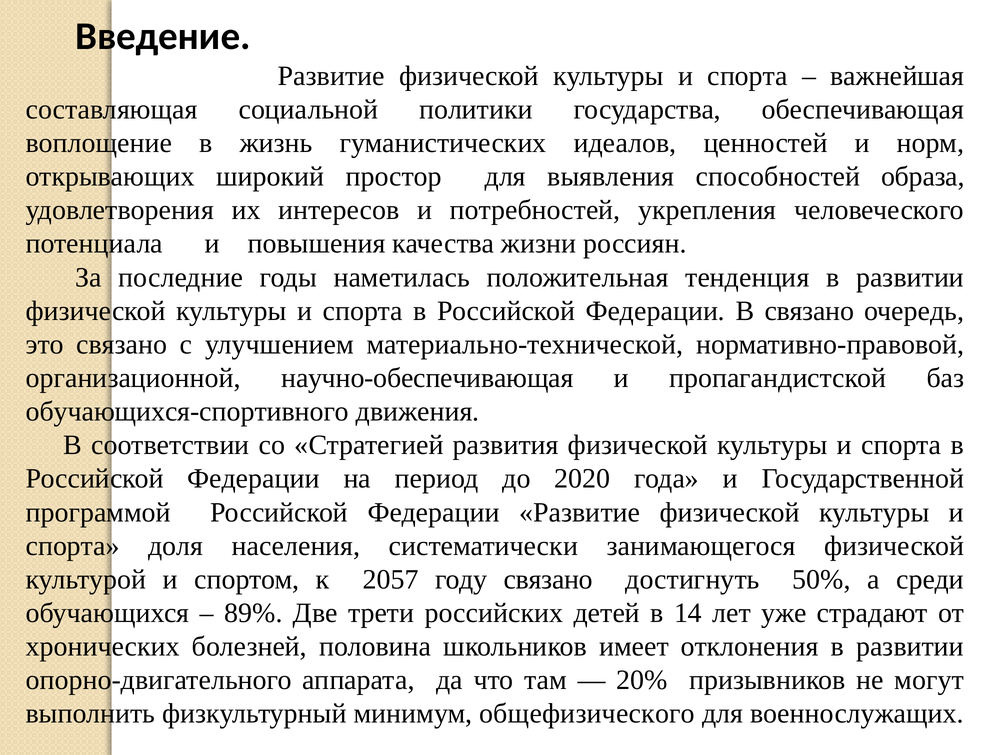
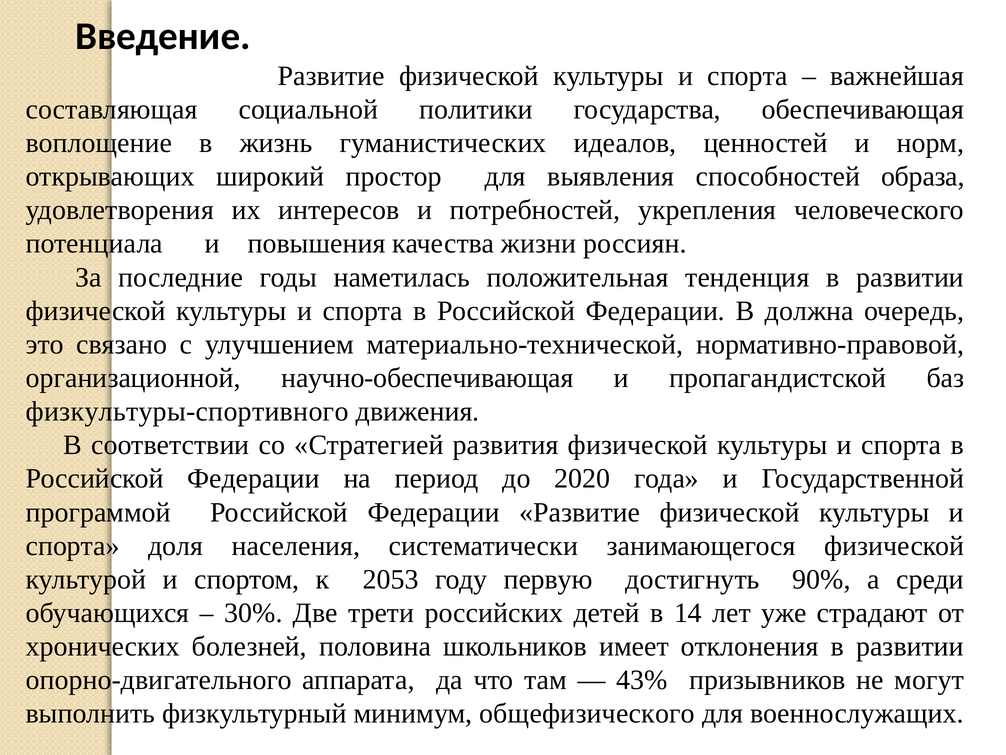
В связано: связано -> должна
обучающихся-спортивного: обучающихся-спортивного -> физкультуры-спортивного
2057: 2057 -> 2053
году связано: связано -> первую
50%: 50% -> 90%
89%: 89% -> 30%
20%: 20% -> 43%
